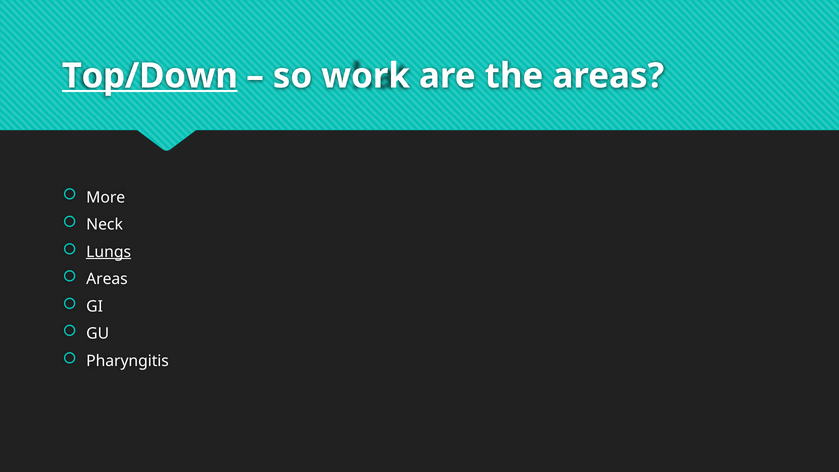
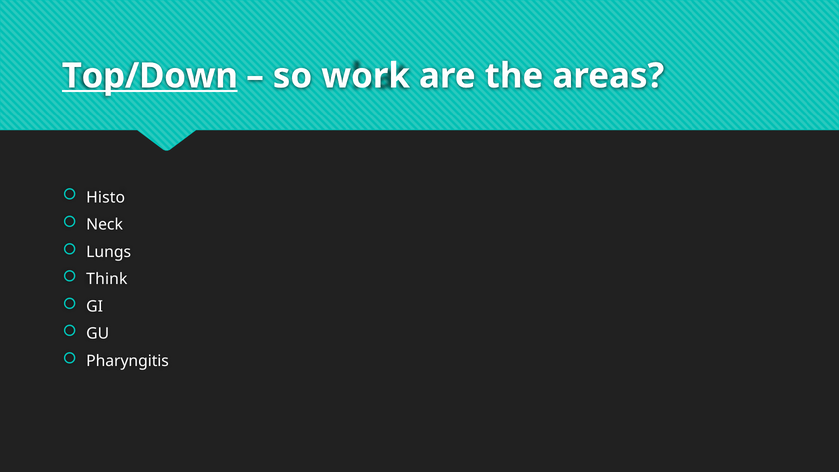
More: More -> Histo
Lungs underline: present -> none
Areas at (107, 279): Areas -> Think
